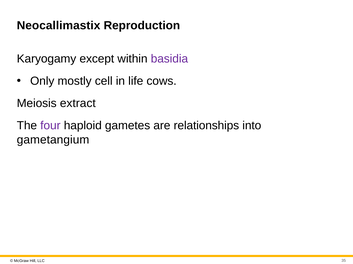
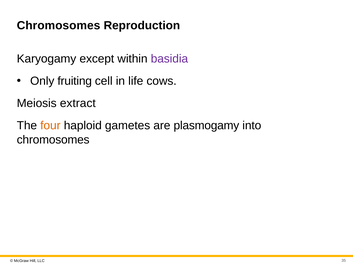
Neocallimastix at (59, 26): Neocallimastix -> Chromosomes
mostly: mostly -> fruiting
four colour: purple -> orange
relationships: relationships -> plasmogamy
gametangium at (53, 140): gametangium -> chromosomes
